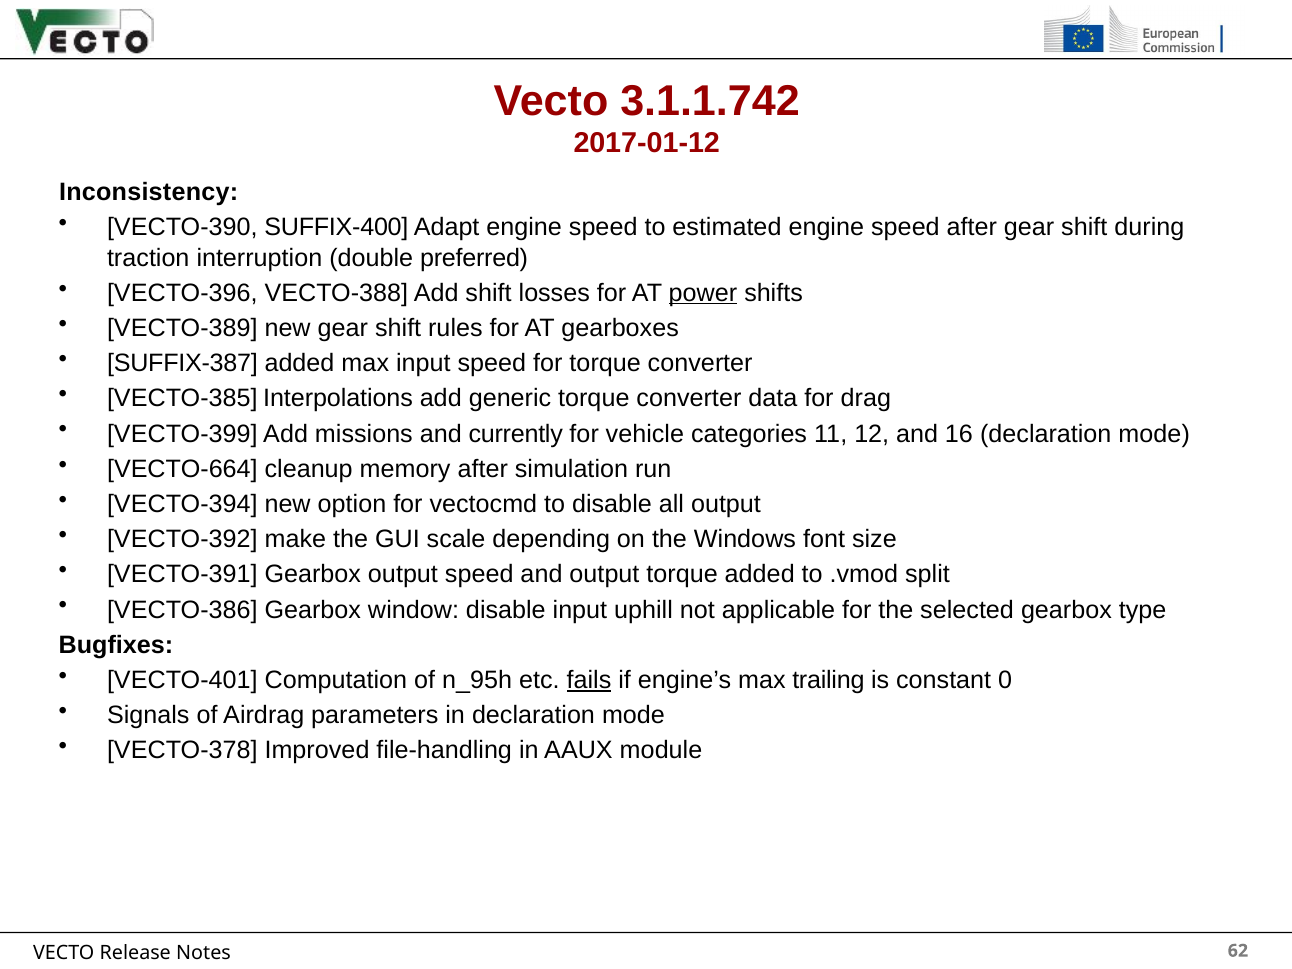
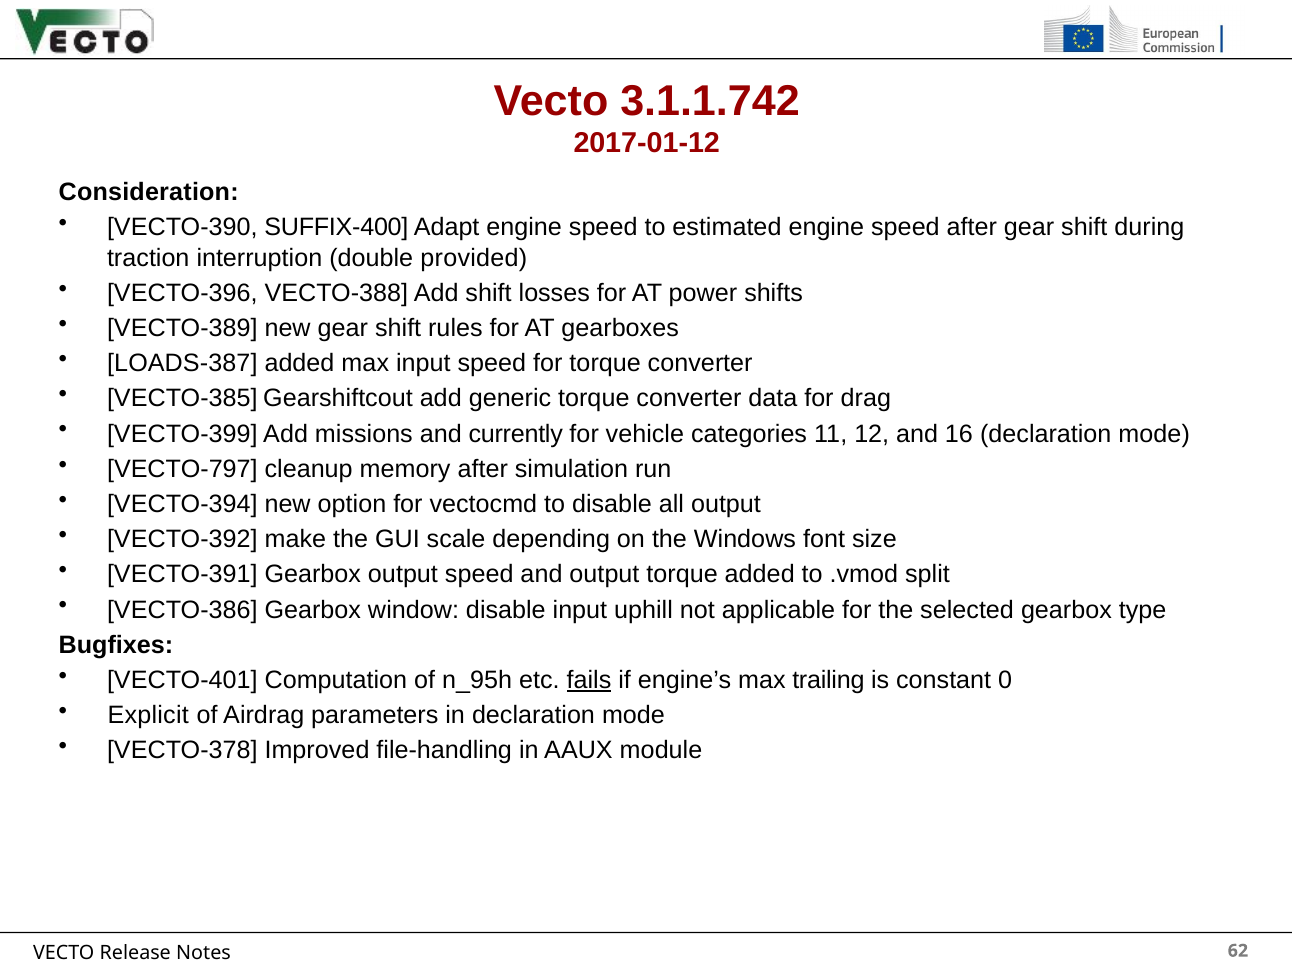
Inconsistency: Inconsistency -> Consideration
preferred: preferred -> provided
power underline: present -> none
SUFFIX-387: SUFFIX-387 -> LOADS-387
Interpolations: Interpolations -> Gearshiftcout
VECTO-664: VECTO-664 -> VECTO-797
Signals: Signals -> Explicit
